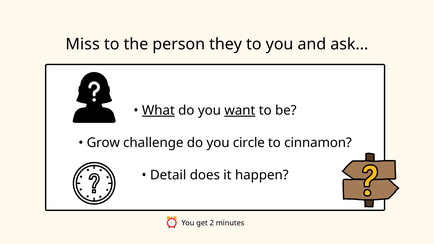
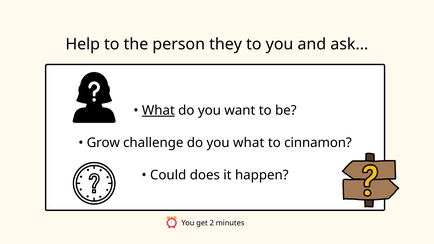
Miss: Miss -> Help
want underline: present -> none
you circle: circle -> what
Detail: Detail -> Could
